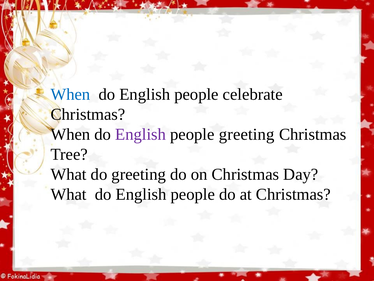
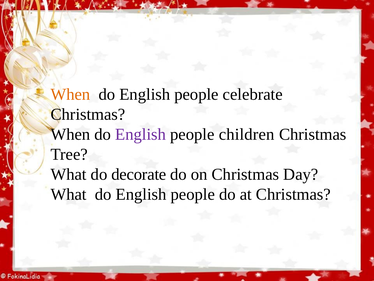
When at (70, 94) colour: blue -> orange
people greeting: greeting -> children
do greeting: greeting -> decorate
